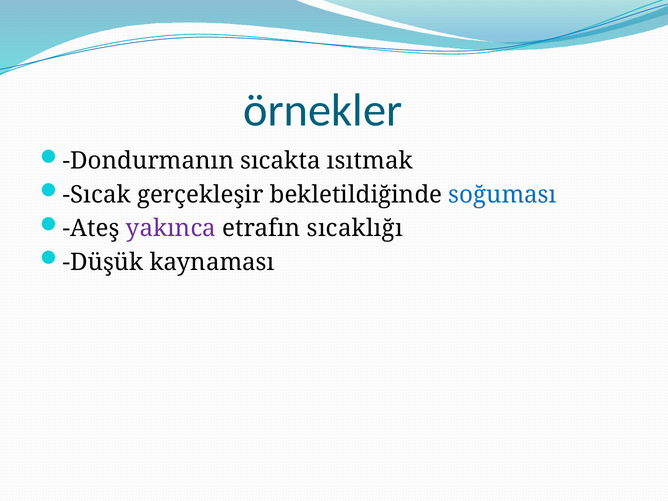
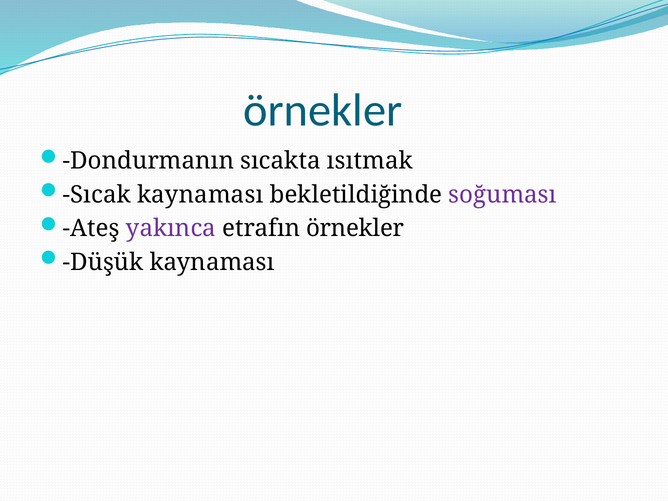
Sıcak gerçekleşir: gerçekleşir -> kaynaması
soğuması colour: blue -> purple
etrafın sıcaklığı: sıcaklığı -> örnekler
